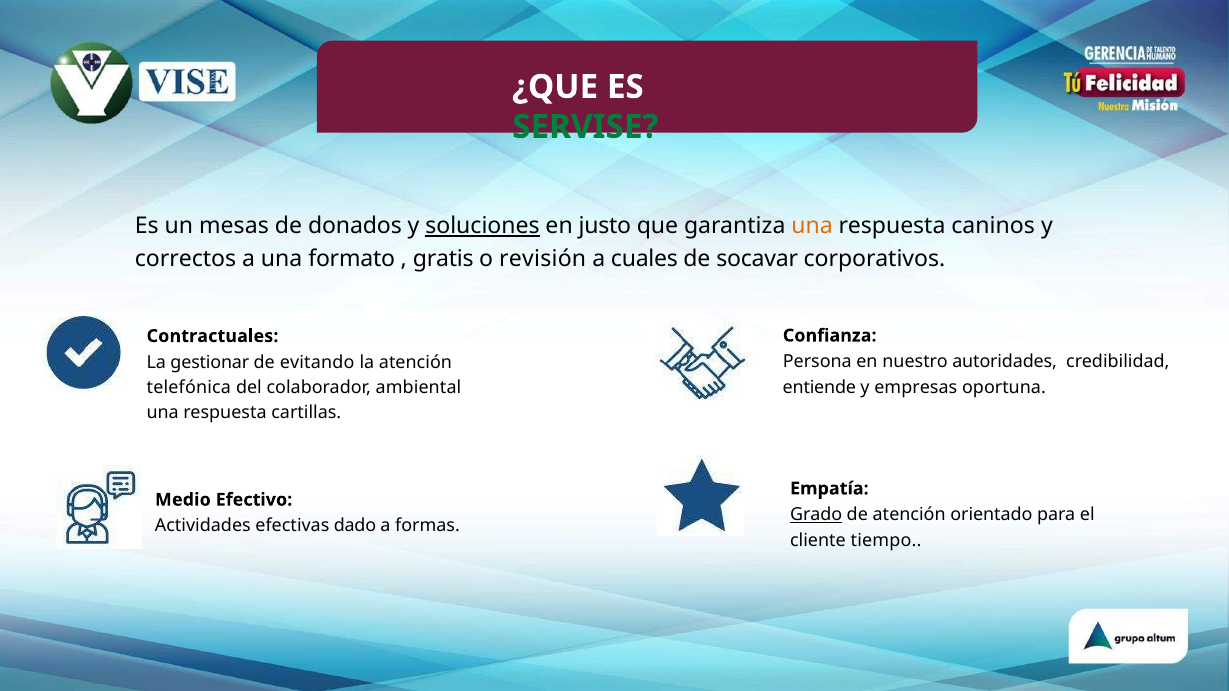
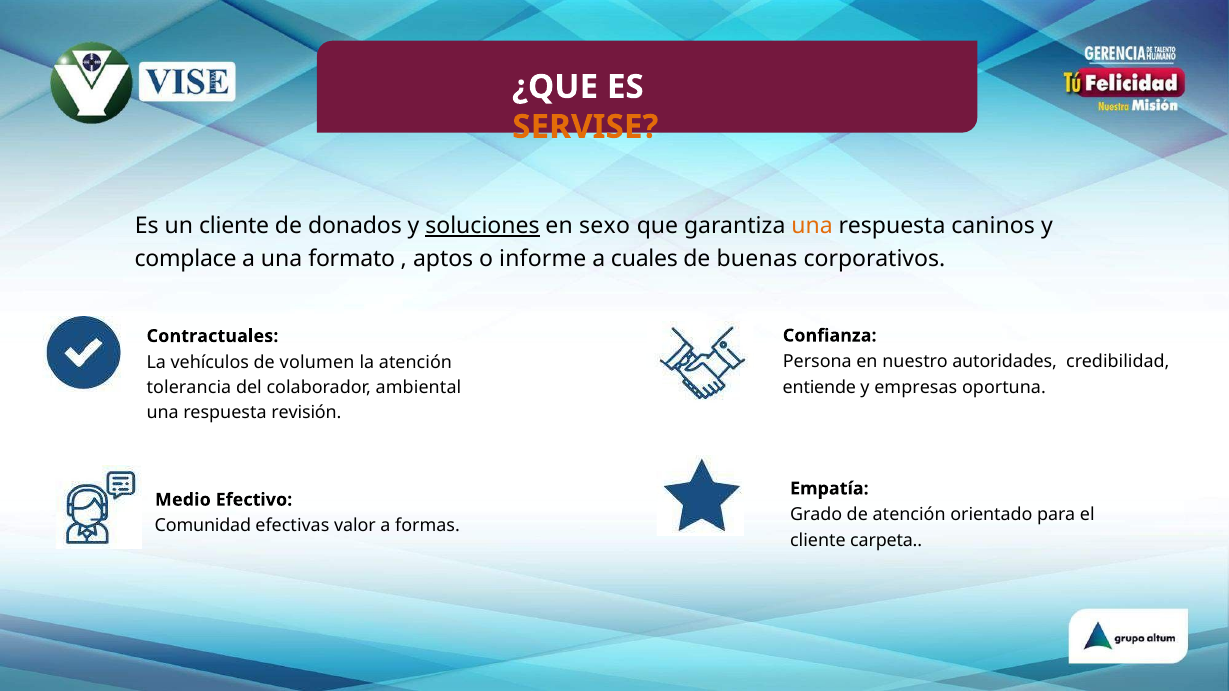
SERVISE colour: green -> orange
un mesas: mesas -> cliente
justo: justo -> sexo
correctos: correctos -> complace
gratis: gratis -> aptos
revisión: revisión -> informe
socavar: socavar -> buenas
gestionar: gestionar -> vehículos
evitando: evitando -> volumen
telefónica: telefónica -> tolerancia
cartillas: cartillas -> revisión
Grado underline: present -> none
Actividades: Actividades -> Comunidad
dado: dado -> valor
tiempo: tiempo -> carpeta
